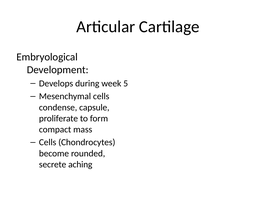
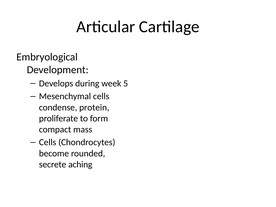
capsule: capsule -> protein
